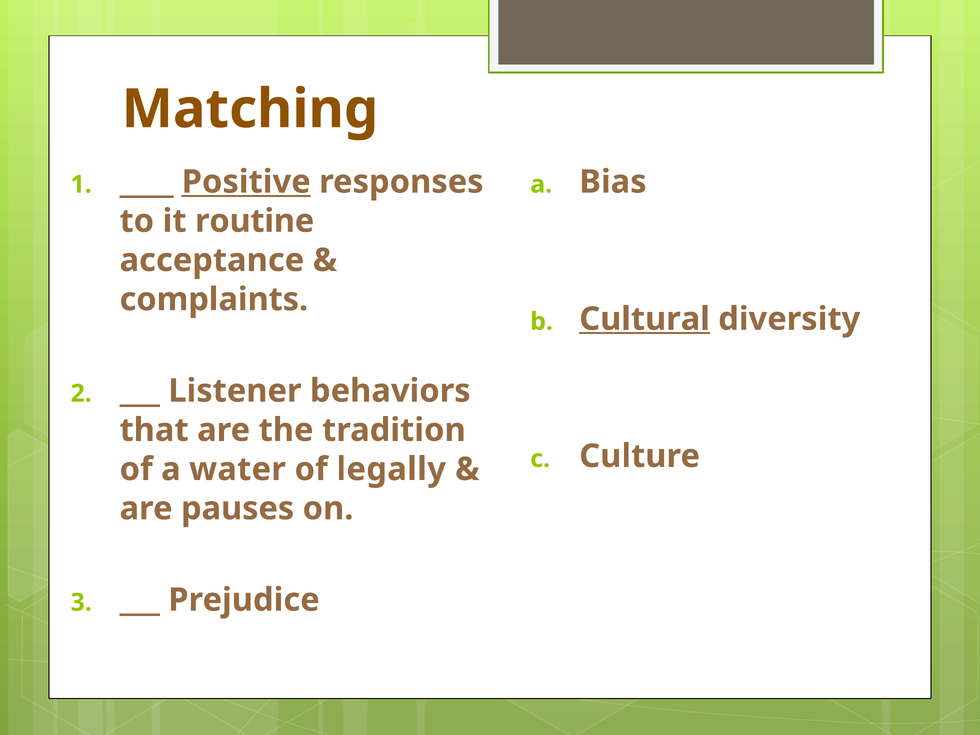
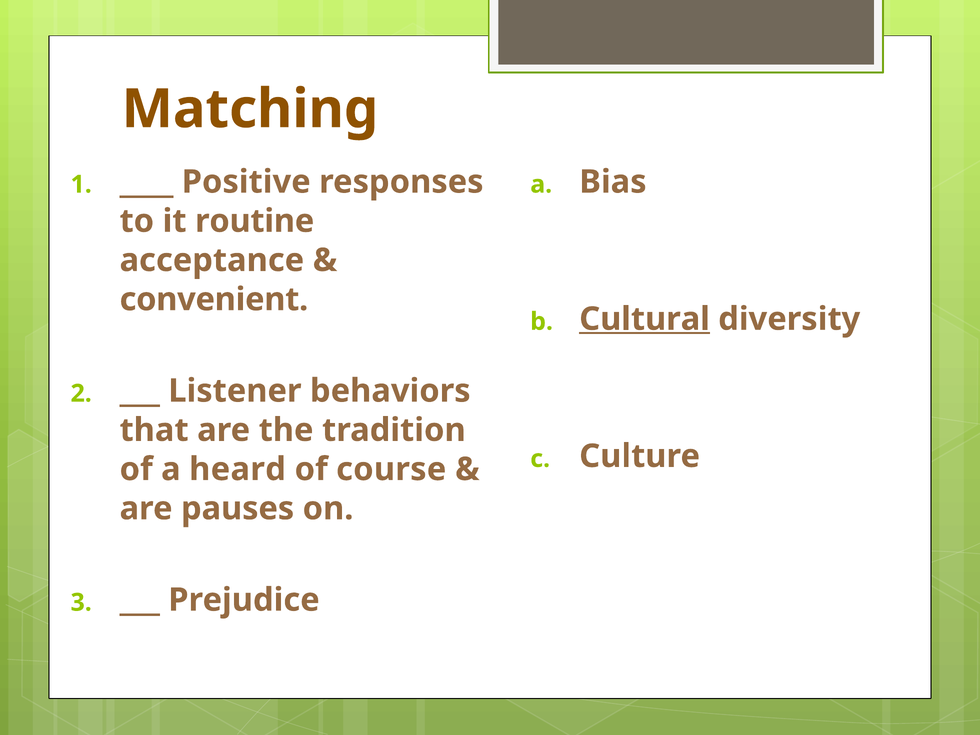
Positive underline: present -> none
complaints: complaints -> convenient
water: water -> heard
legally: legally -> course
